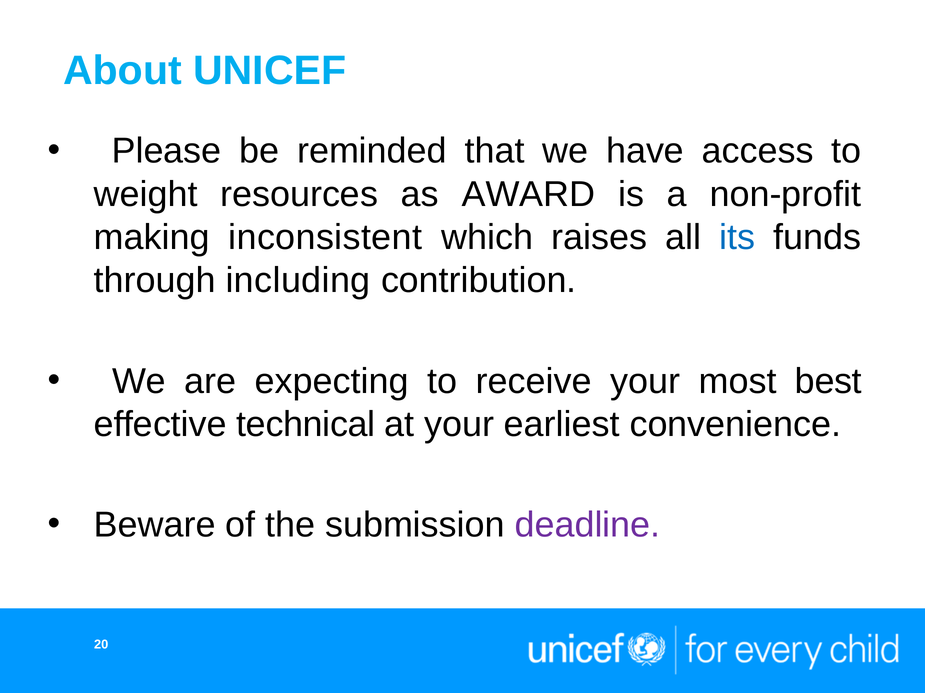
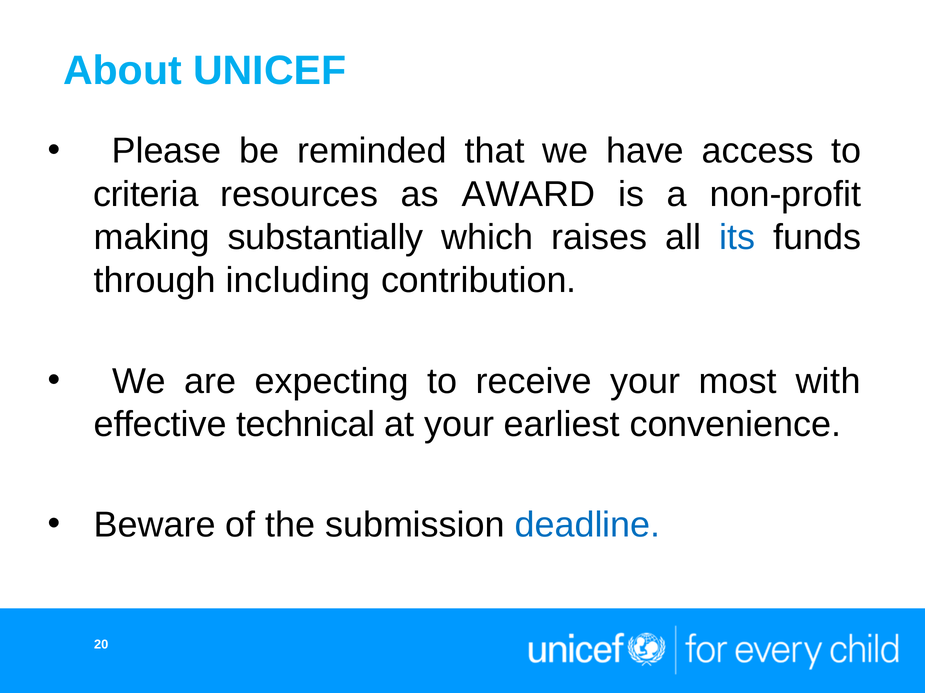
weight: weight -> criteria
inconsistent: inconsistent -> substantially
best: best -> with
deadline colour: purple -> blue
